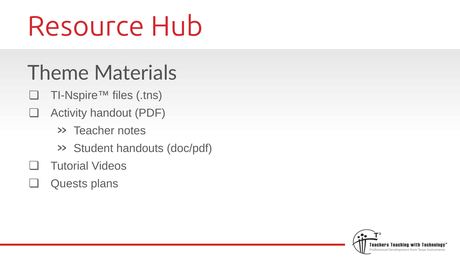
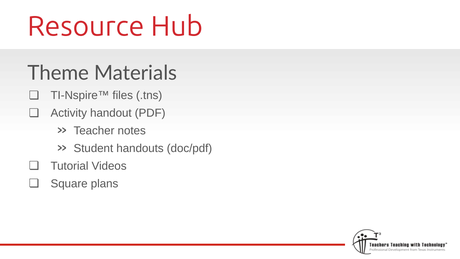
Quests: Quests -> Square
